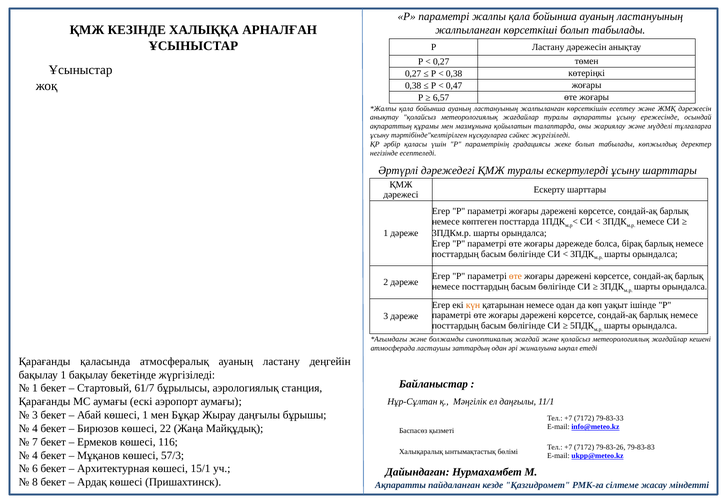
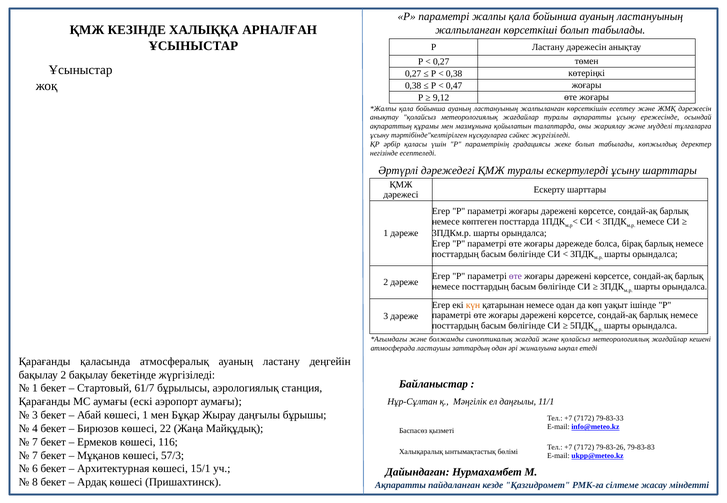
6,57: 6,57 -> 9,12
өте at (515, 277) colour: orange -> purple
бақылау 1: 1 -> 2
4 at (35, 456): 4 -> 7
